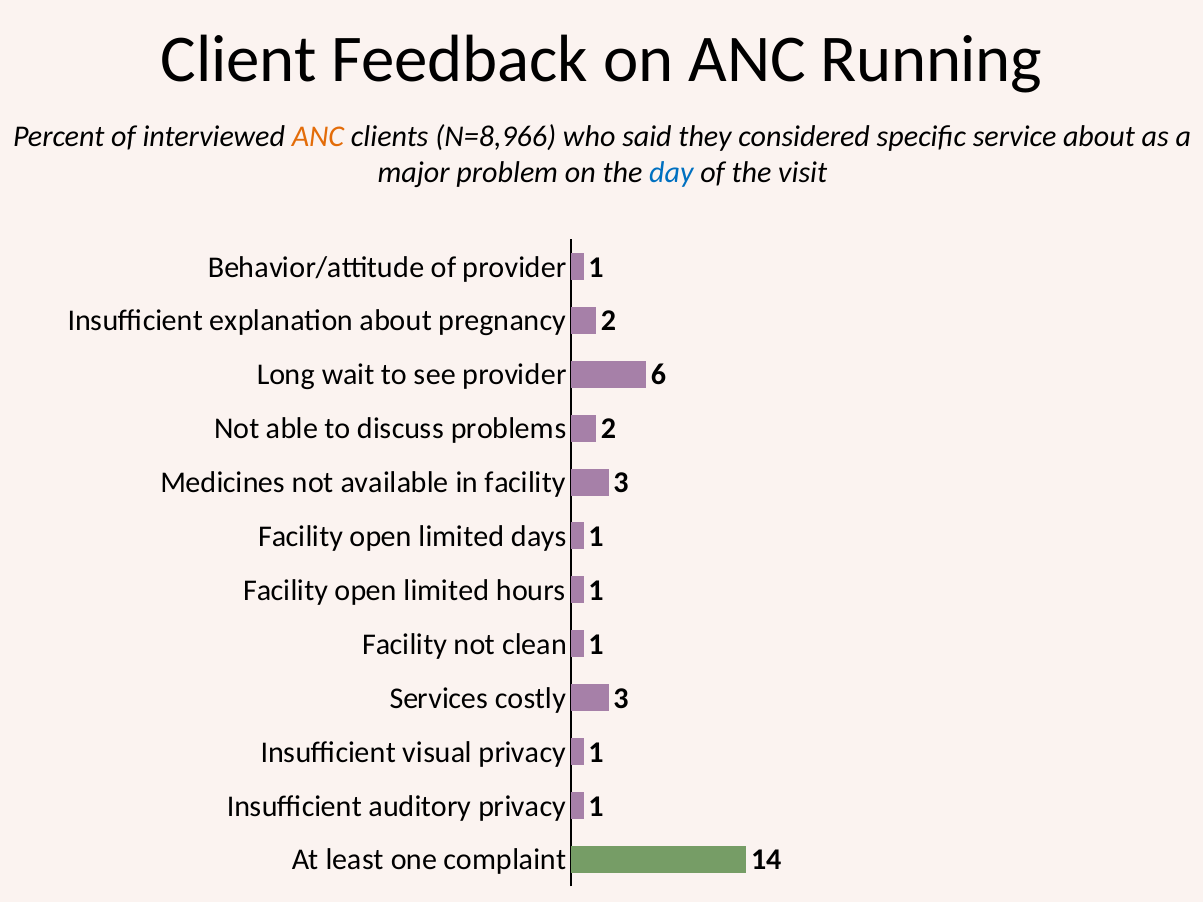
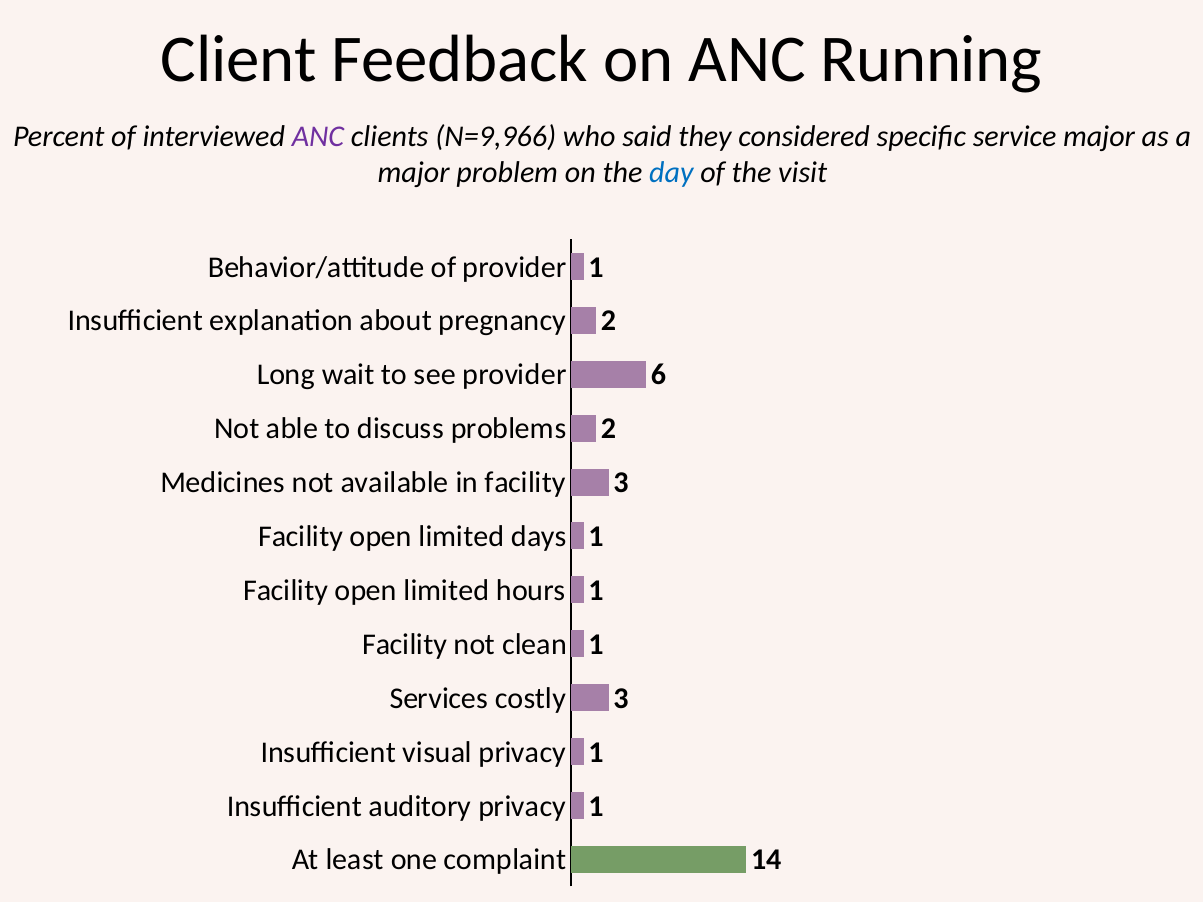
ANC at (318, 136) colour: orange -> purple
N=8,966: N=8,966 -> N=9,966
service about: about -> major
